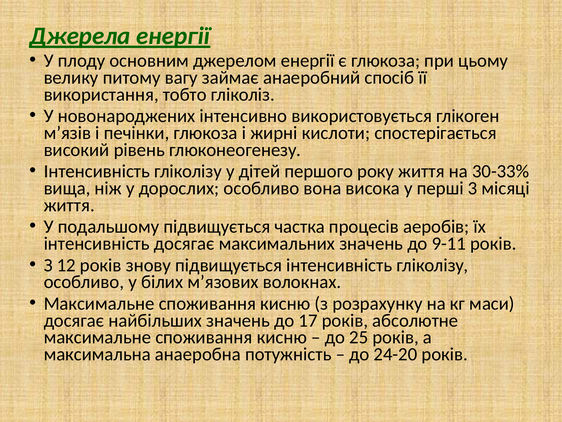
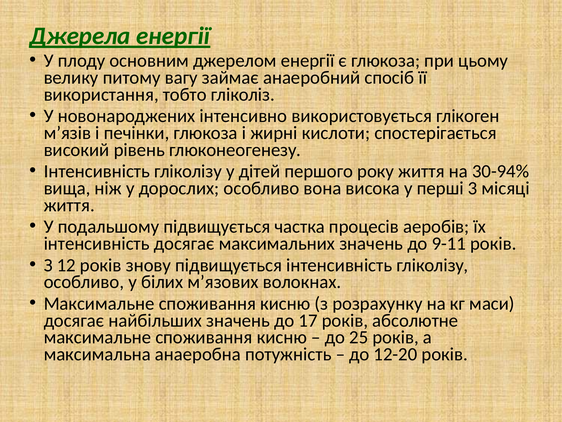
30-33%: 30-33% -> 30-94%
24-20: 24-20 -> 12-20
